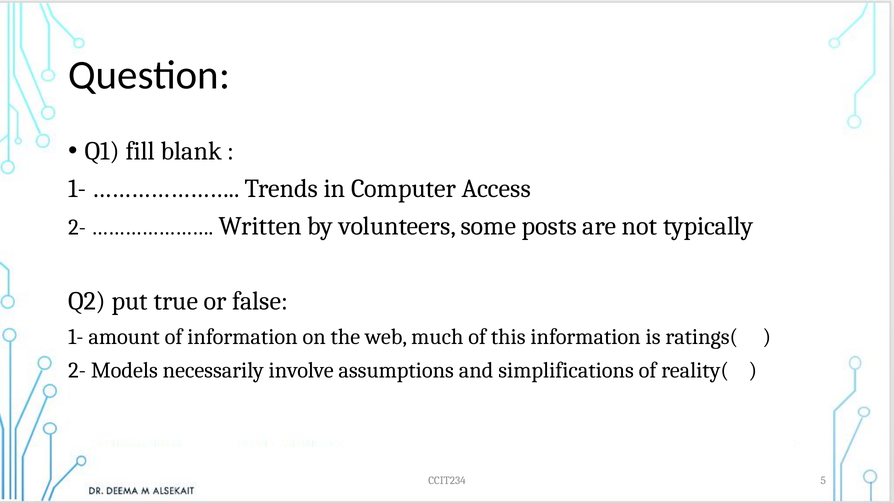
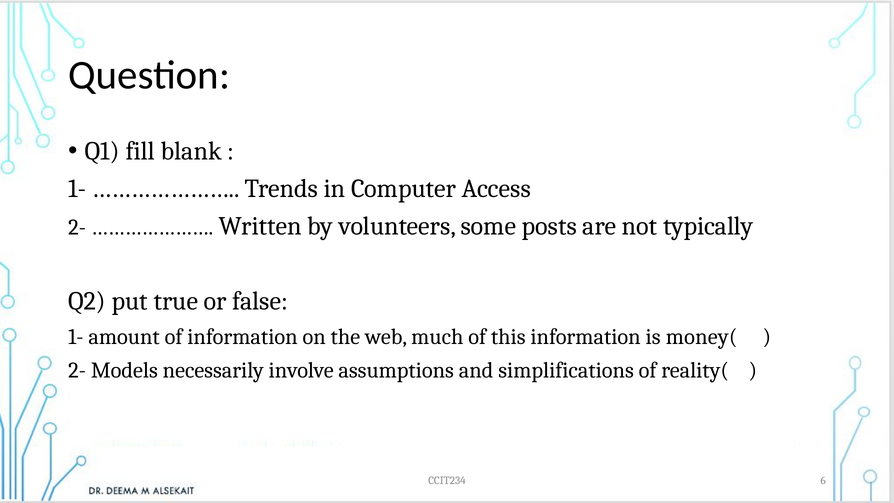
ratings(: ratings( -> money(
5: 5 -> 6
